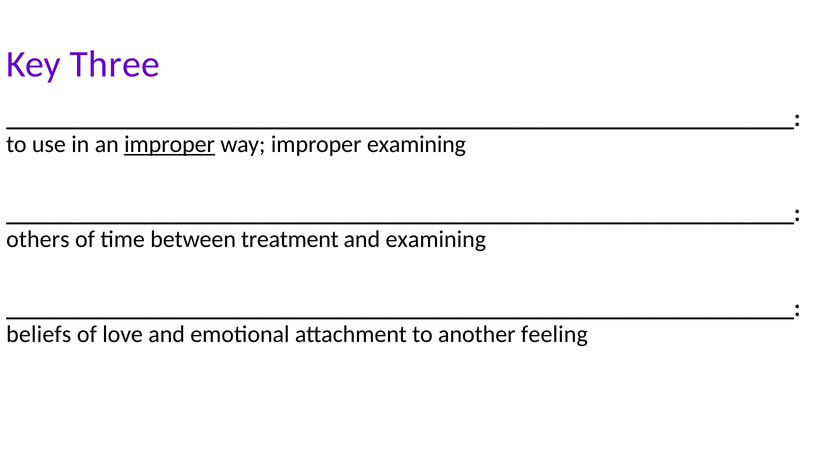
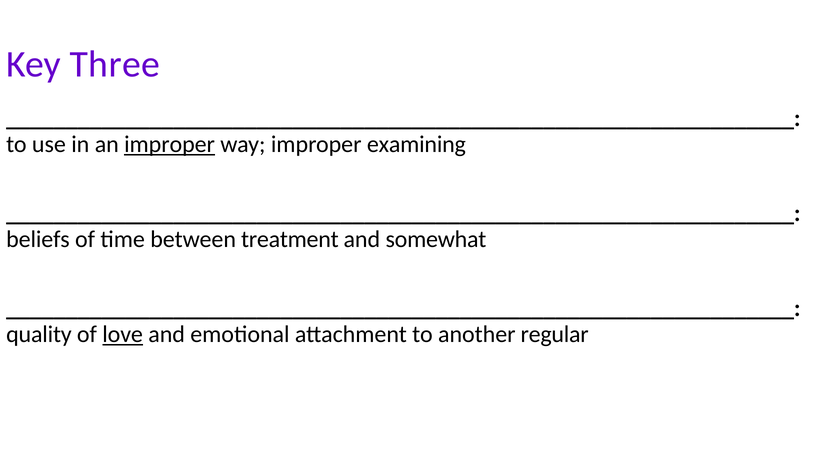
others: others -> beliefs
and examining: examining -> somewhat
beliefs: beliefs -> quality
love underline: none -> present
feeling: feeling -> regular
